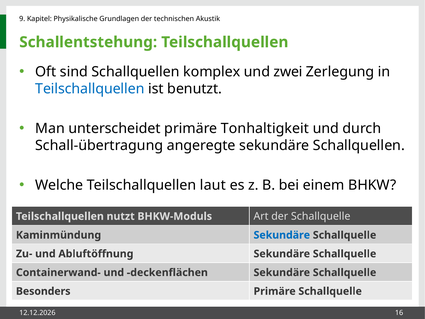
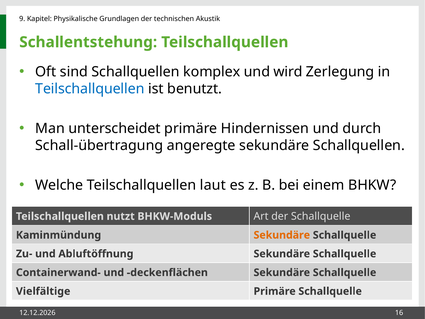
zwei: zwei -> wird
Tonhaltigkeit: Tonhaltigkeit -> Hindernissen
Sekundäre at (282, 235) colour: blue -> orange
Besonders: Besonders -> Vielfältige
